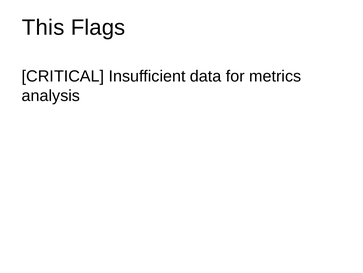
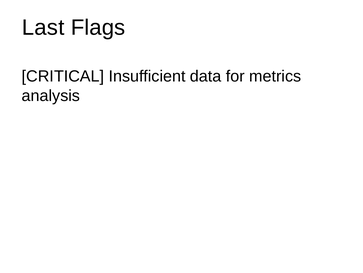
This: This -> Last
